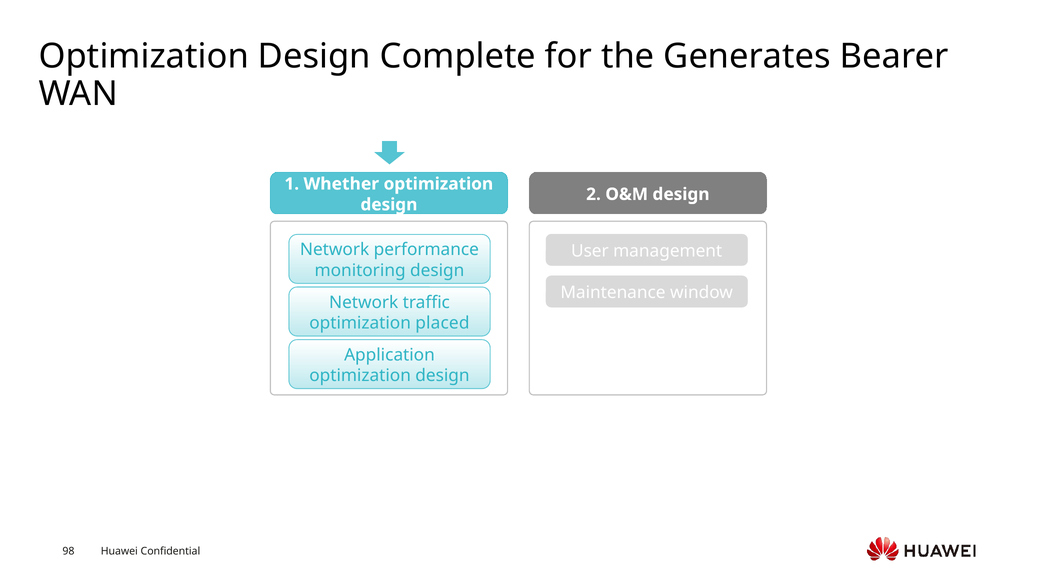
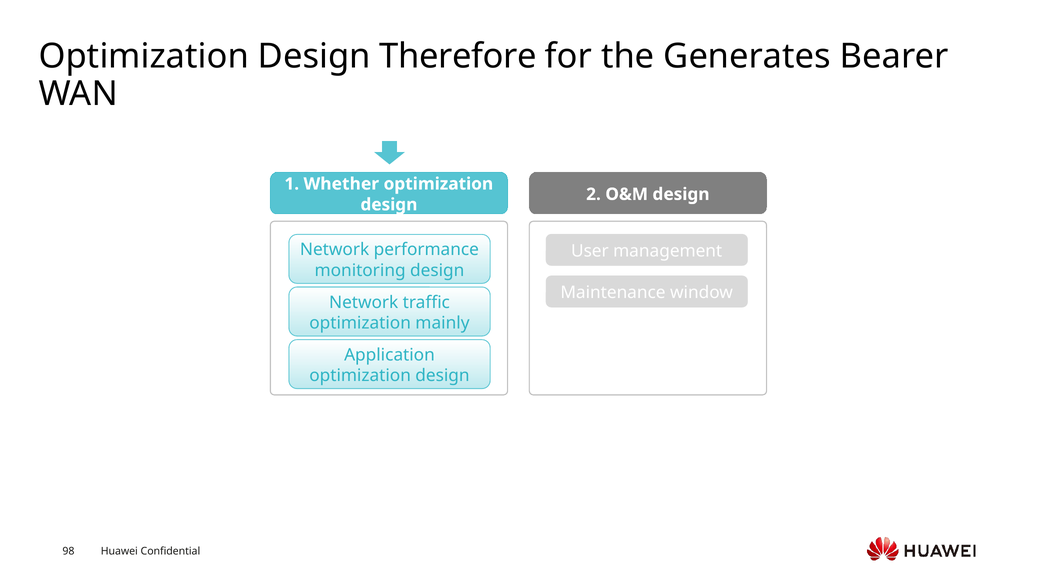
Complete: Complete -> Therefore
placed: placed -> mainly
